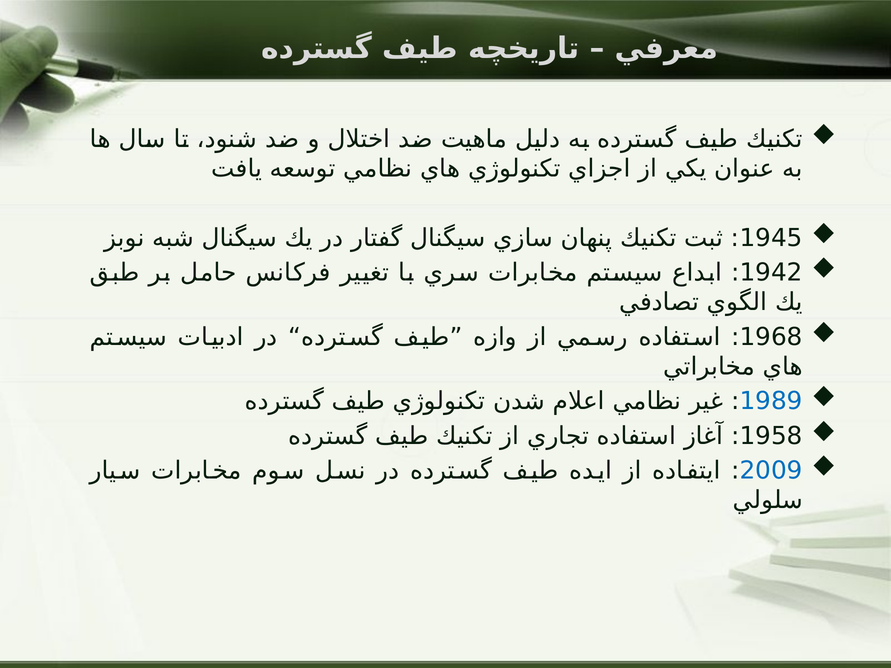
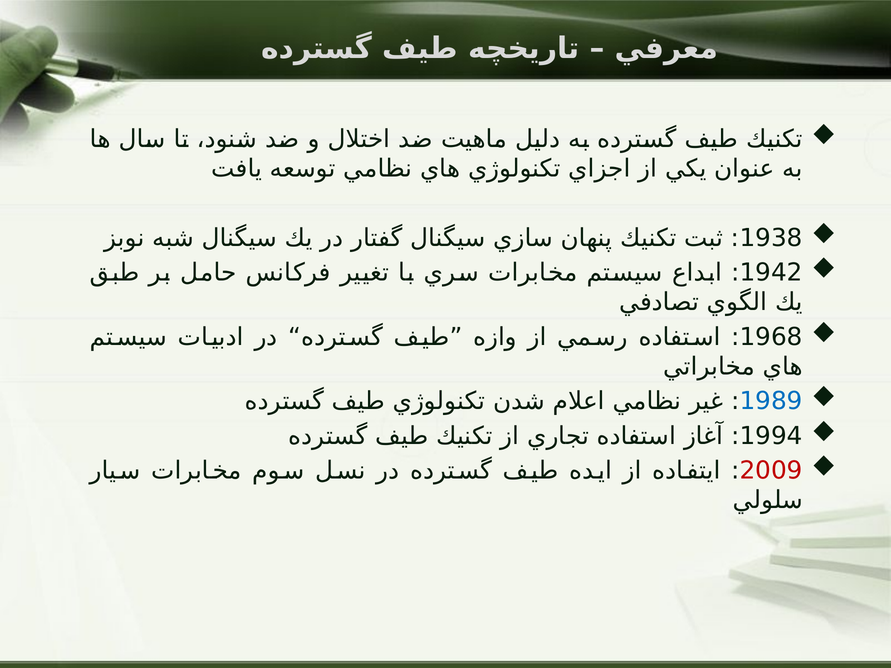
1945: 1945 -> 1938
1958: 1958 -> 1994
2009 colour: blue -> red
